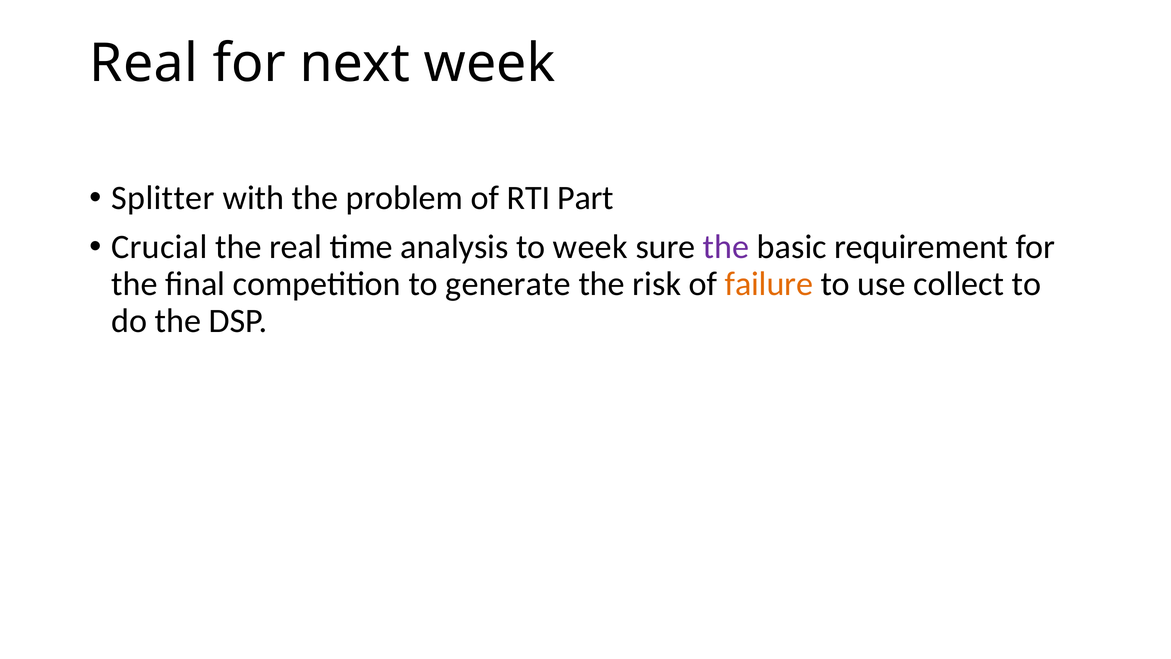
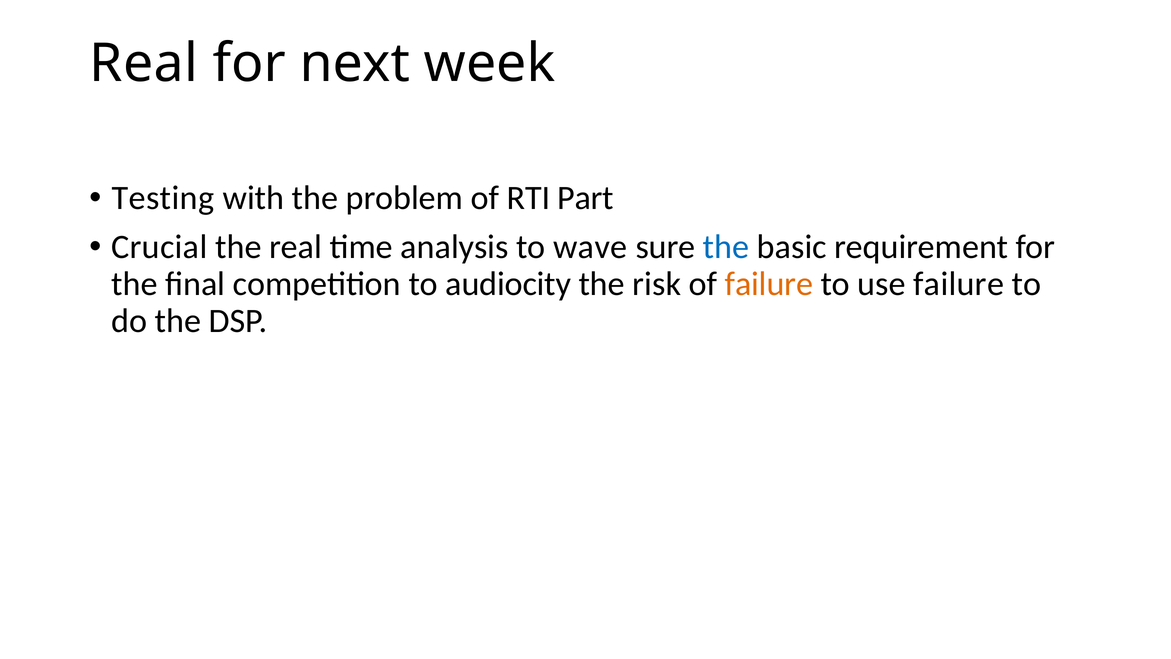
Splitter: Splitter -> Testing
to week: week -> wave
the at (726, 247) colour: purple -> blue
generate: generate -> audiocity
use collect: collect -> failure
